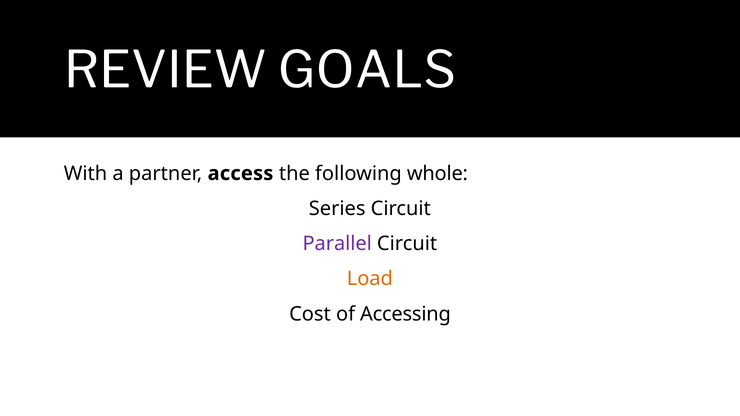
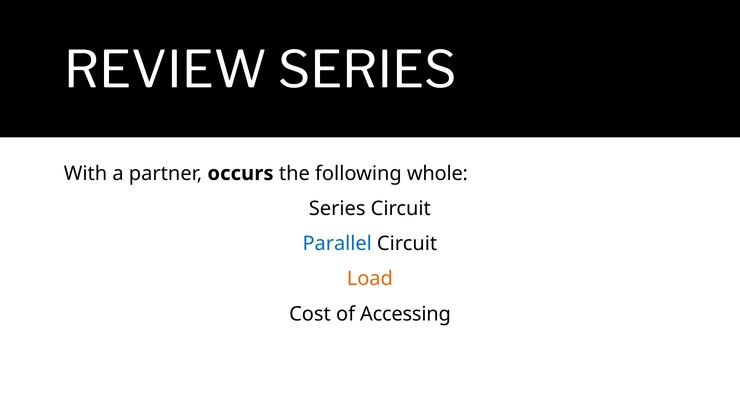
REVIEW GOALS: GOALS -> SERIES
access: access -> occurs
Parallel colour: purple -> blue
